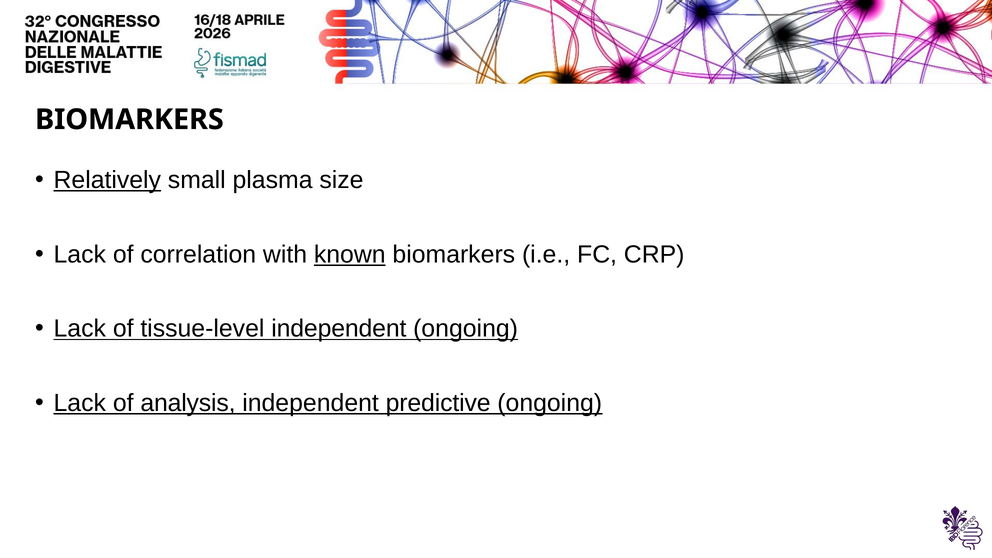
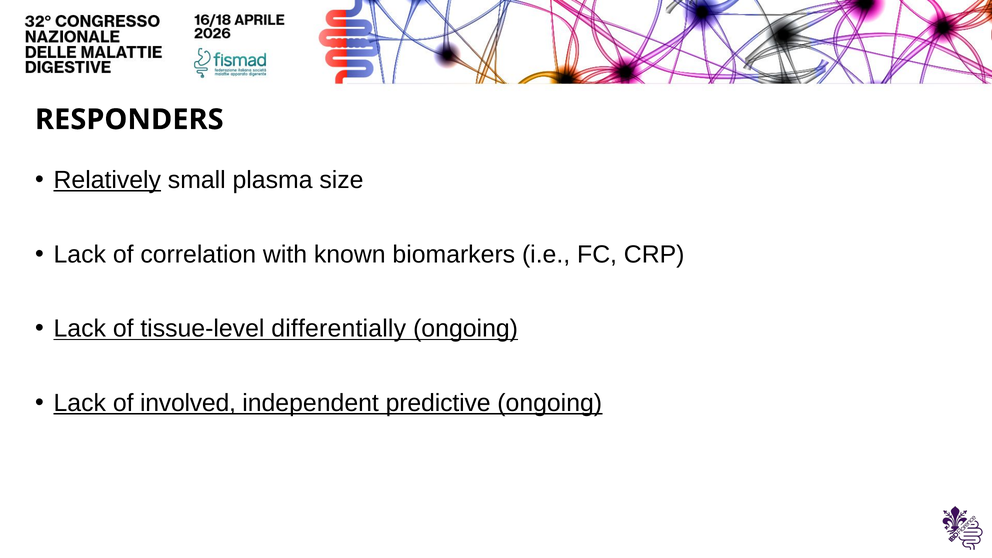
BIOMARKERS at (129, 120): BIOMARKERS -> RESPONDERS
known underline: present -> none
tissue-level independent: independent -> differentially
analysis: analysis -> involved
